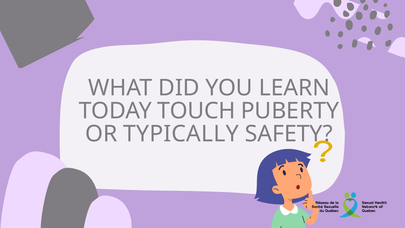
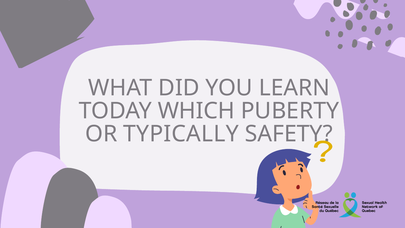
TOUCH: TOUCH -> WHICH
